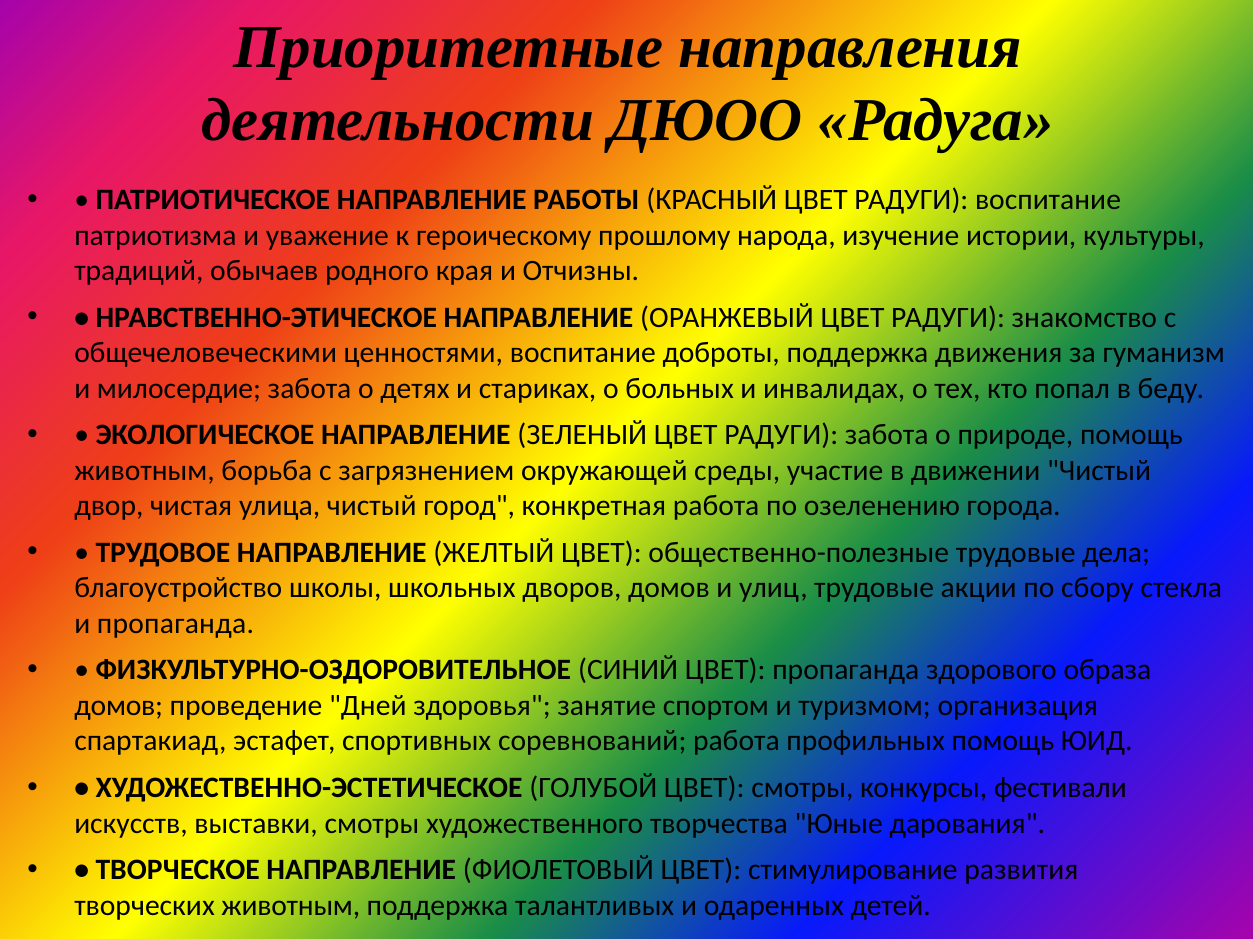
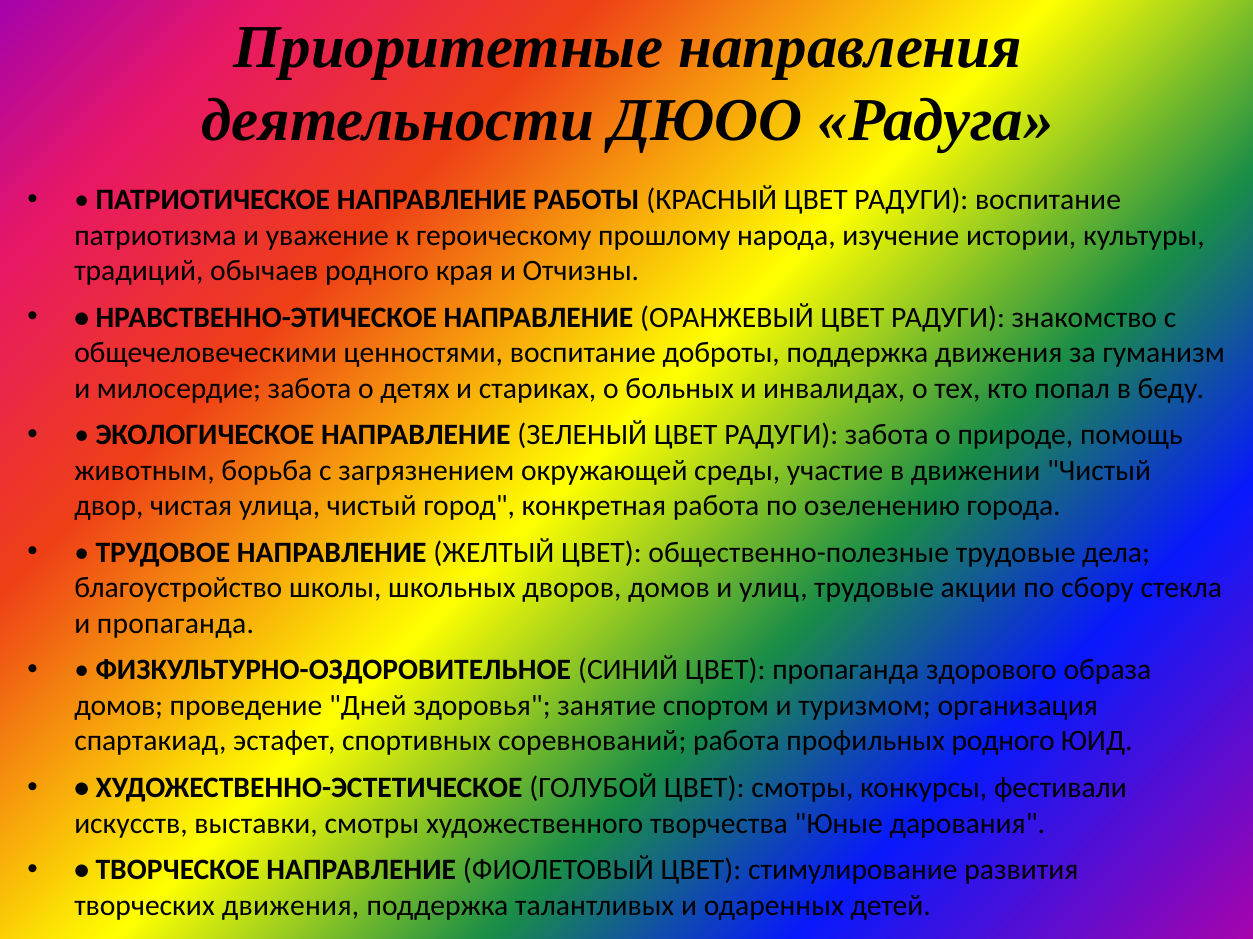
профильных помощь: помощь -> родного
творческих животным: животным -> движения
